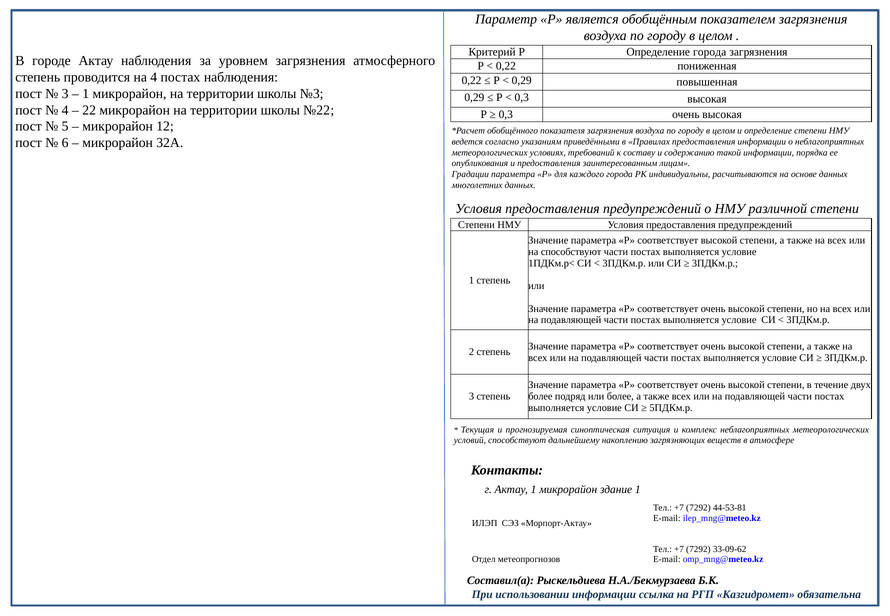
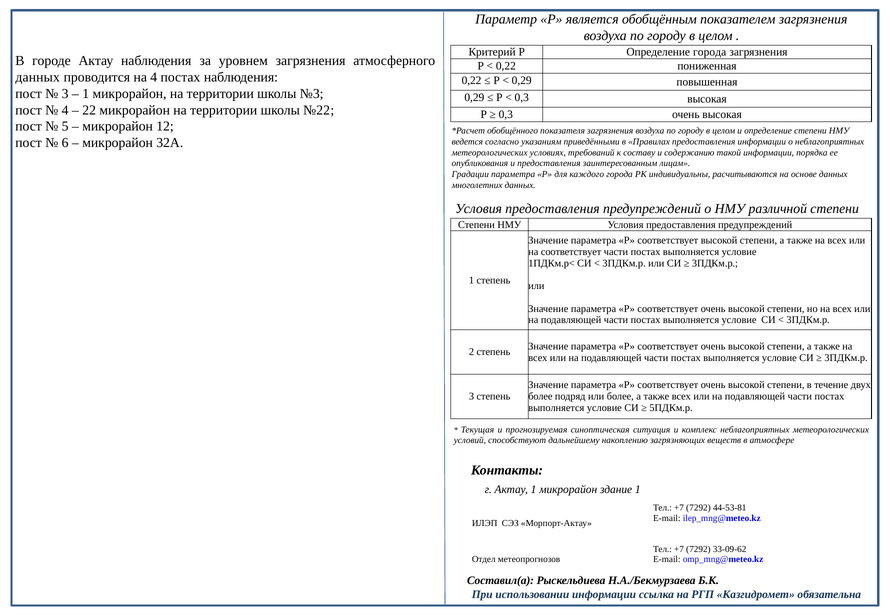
степень at (38, 77): степень -> данных
на способствуют: способствуют -> соответствует
